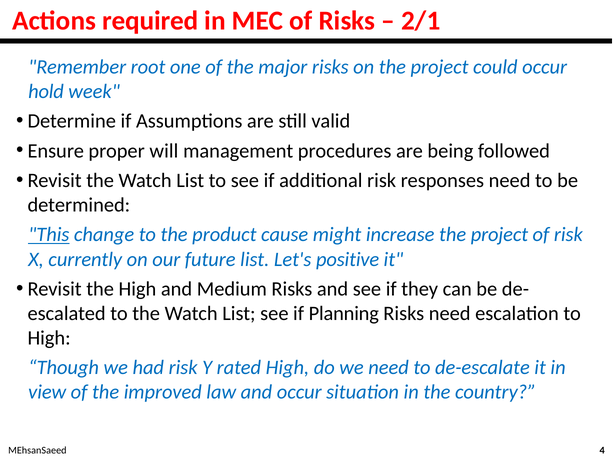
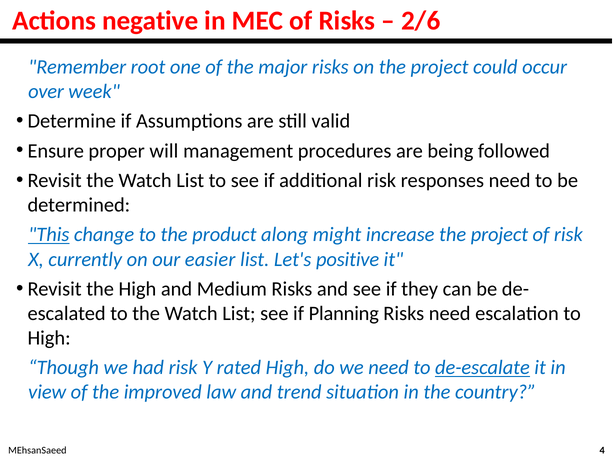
required: required -> negative
2/1: 2/1 -> 2/6
hold: hold -> over
cause: cause -> along
future: future -> easier
de-escalate underline: none -> present
and occur: occur -> trend
